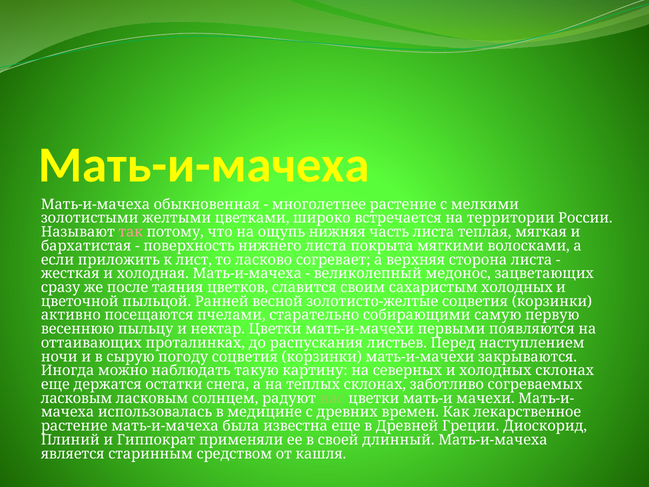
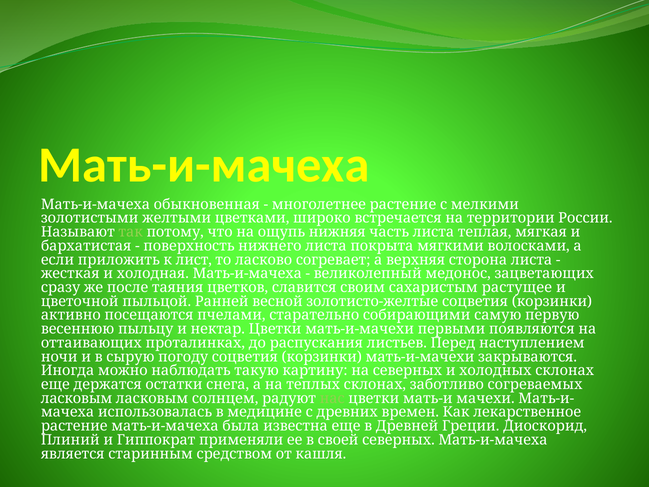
так colour: pink -> light green
сахаристым холодных: холодных -> растущее
своей длинный: длинный -> северных
